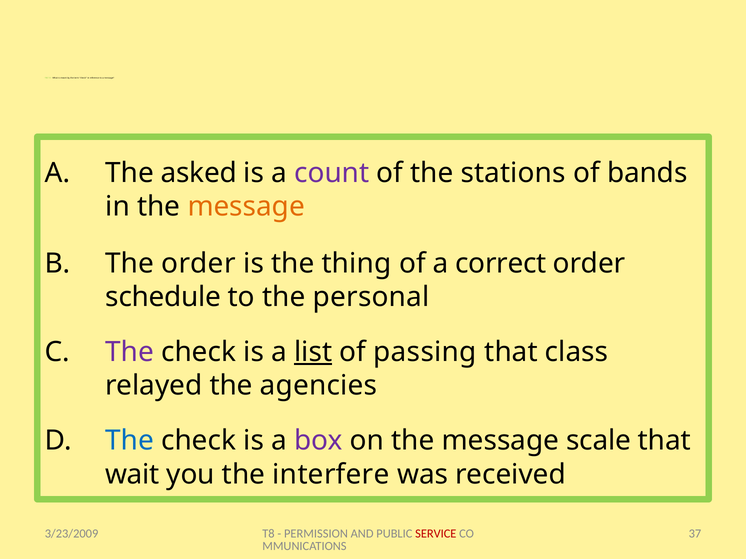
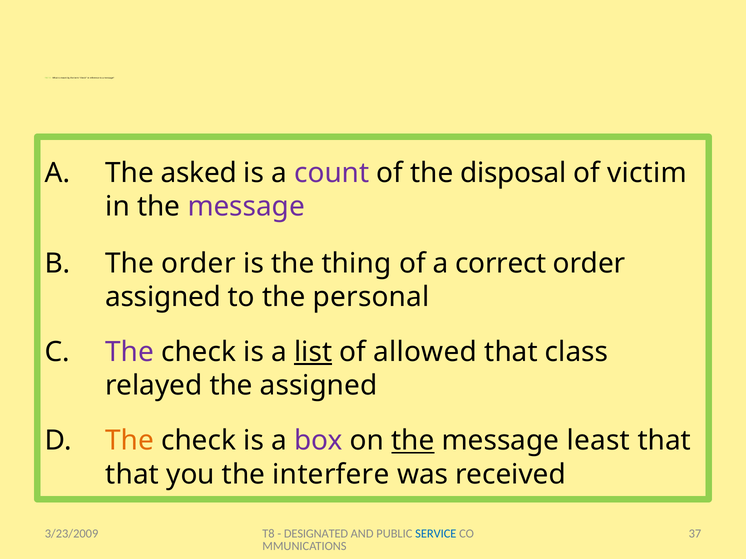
stations: stations -> disposal
bands: bands -> victim
message at (246, 207) colour: orange -> purple
schedule at (163, 297): schedule -> assigned
passing: passing -> allowed
the agencies: agencies -> assigned
The at (130, 441) colour: blue -> orange
the at (413, 441) underline: none -> present
scale: scale -> least
wait at (132, 475): wait -> that
PERMISSION: PERMISSION -> DESIGNATED
SERVICE colour: red -> blue
